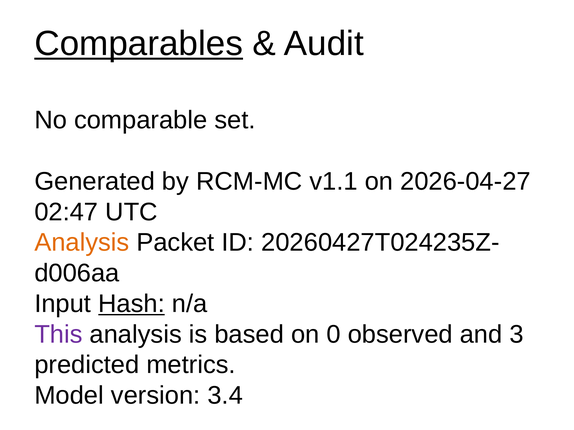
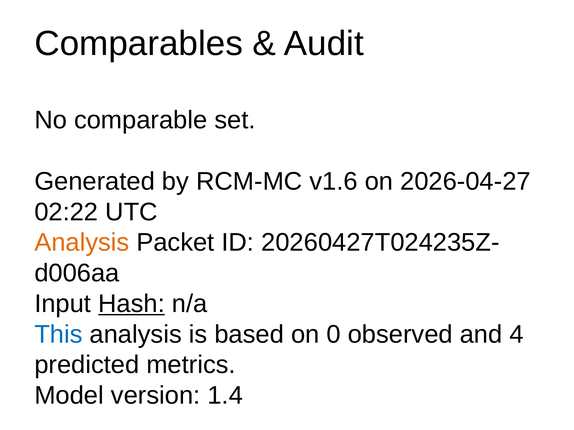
Comparables underline: present -> none
v1.1: v1.1 -> v1.6
02:47: 02:47 -> 02:22
This colour: purple -> blue
3: 3 -> 4
3.4: 3.4 -> 1.4
